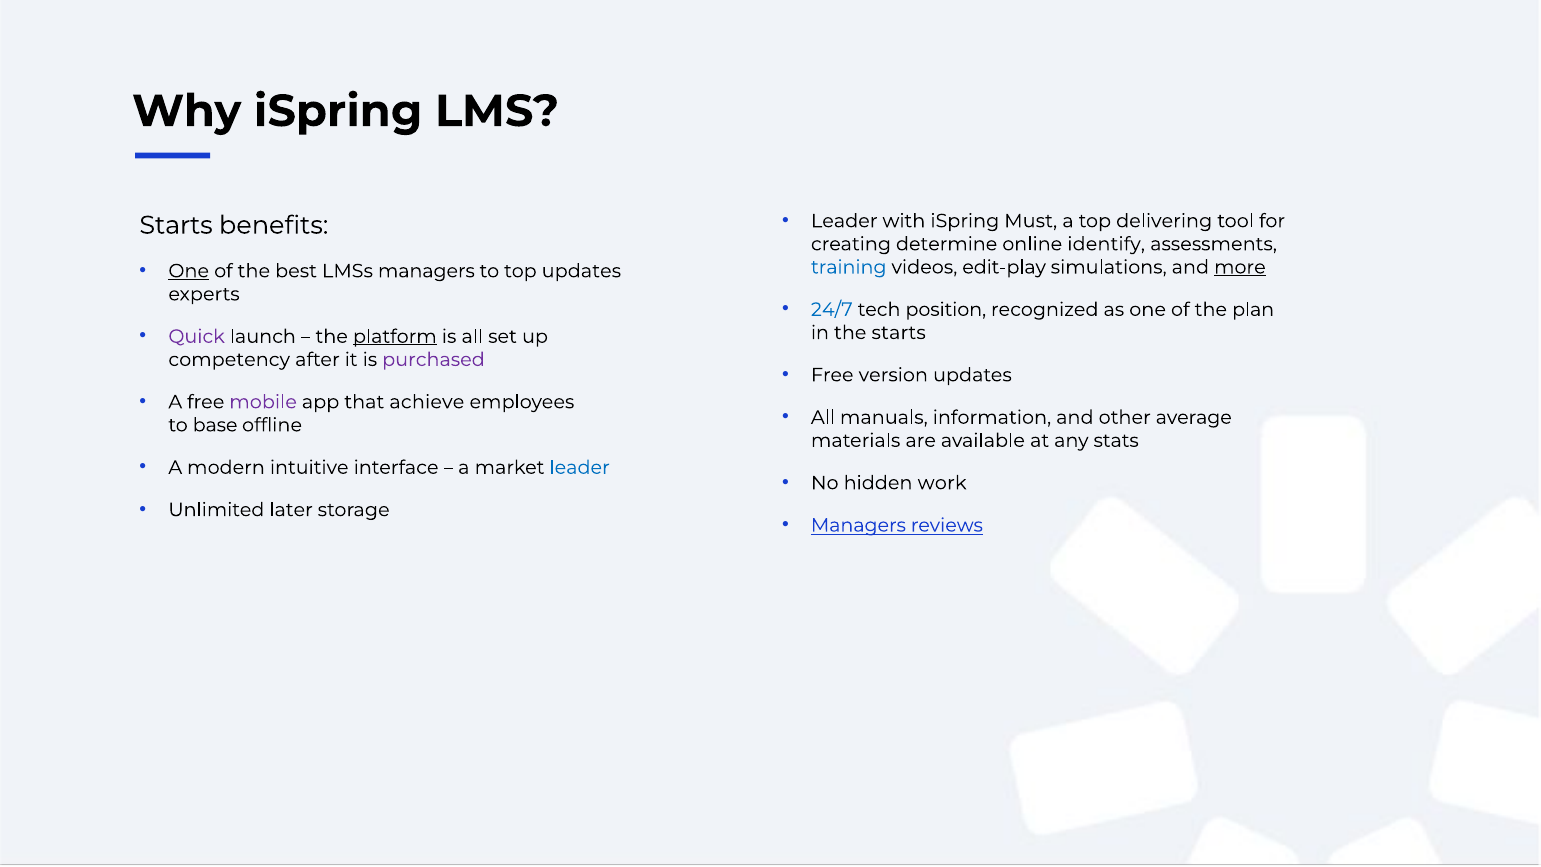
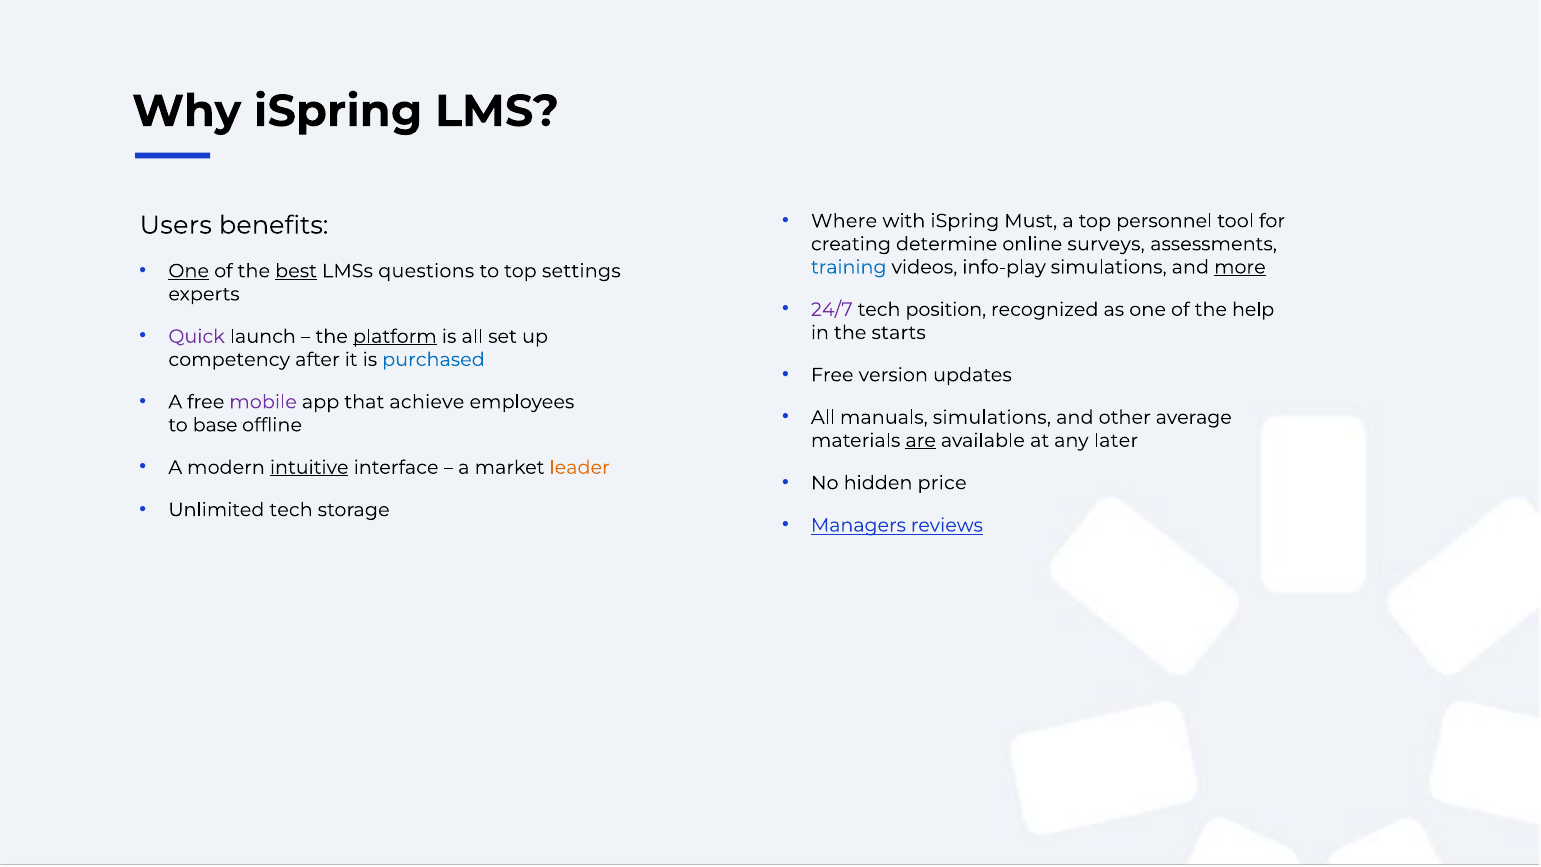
Leader at (844, 221): Leader -> Where
delivering: delivering -> personnel
Starts at (176, 225): Starts -> Users
identify: identify -> surveys
best underline: none -> present
LMSs managers: managers -> questions
top updates: updates -> settings
edit-play: edit-play -> info-play
24/7 colour: blue -> purple
plan: plan -> help
purchased colour: purple -> blue
manuals information: information -> simulations
are underline: none -> present
stats: stats -> later
intuitive underline: none -> present
leader at (580, 467) colour: blue -> orange
work: work -> price
Unlimited later: later -> tech
